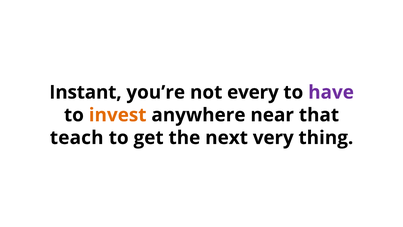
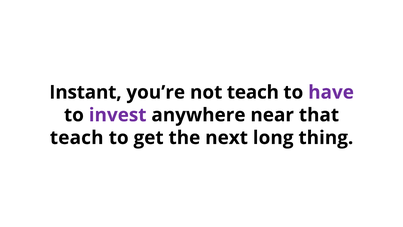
not every: every -> teach
invest colour: orange -> purple
very: very -> long
